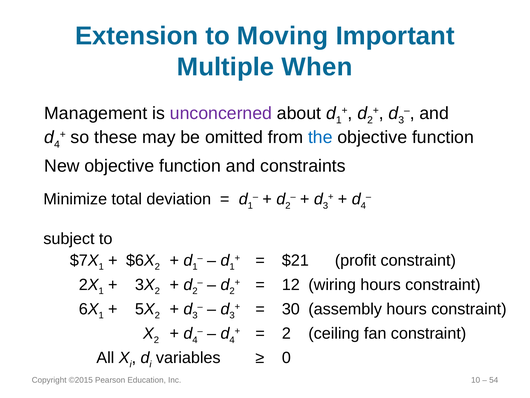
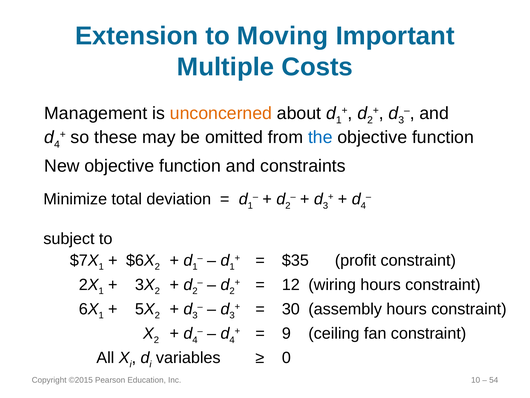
When: When -> Costs
unconcerned colour: purple -> orange
$21: $21 -> $35
2 at (286, 333): 2 -> 9
